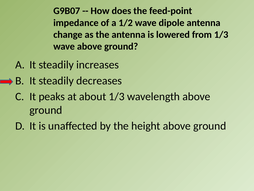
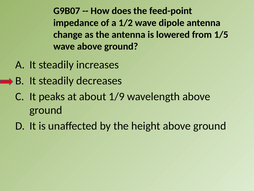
from 1/3: 1/3 -> 1/5
about 1/3: 1/3 -> 1/9
